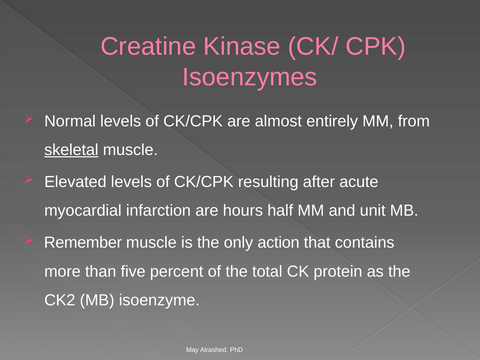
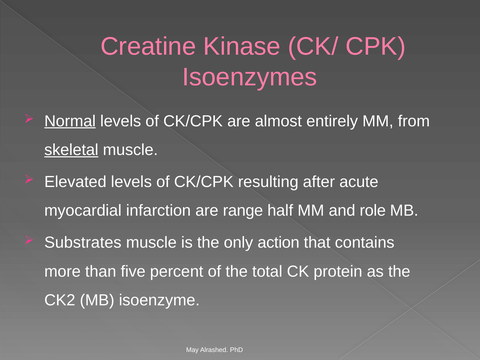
Normal underline: none -> present
hours: hours -> range
unit: unit -> role
Remember: Remember -> Substrates
